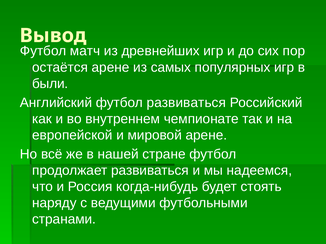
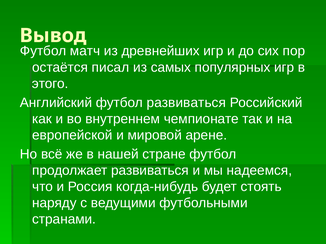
остаётся арене: арене -> писал
были: были -> этого
